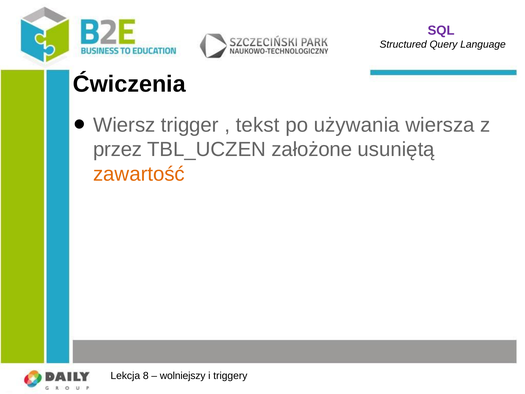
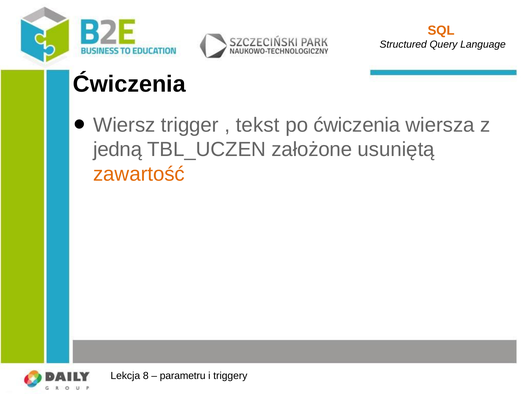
SQL colour: purple -> orange
po używania: używania -> ćwiczenia
przez: przez -> jedną
wolniejszy: wolniejszy -> parametru
